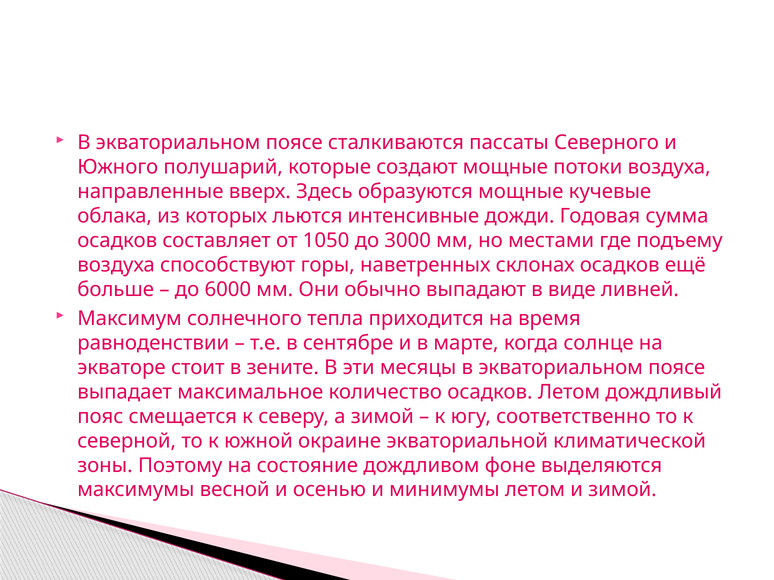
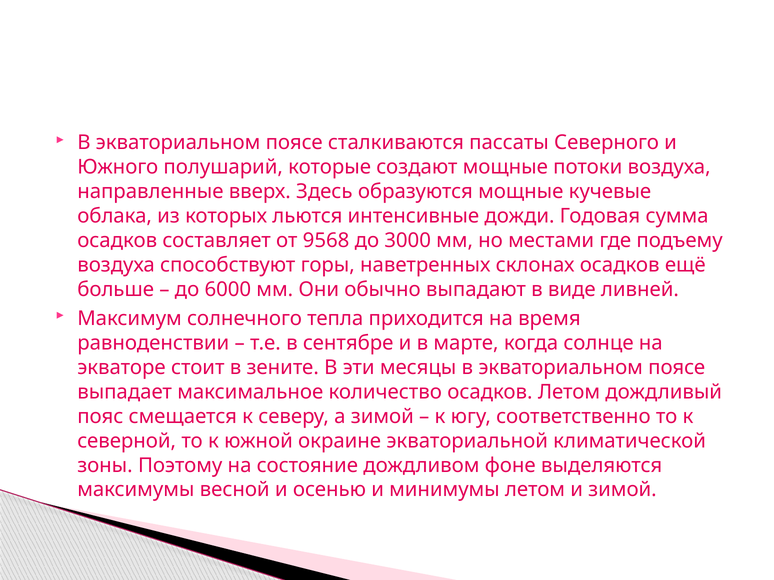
1050: 1050 -> 9568
